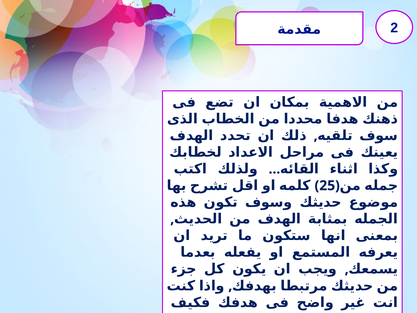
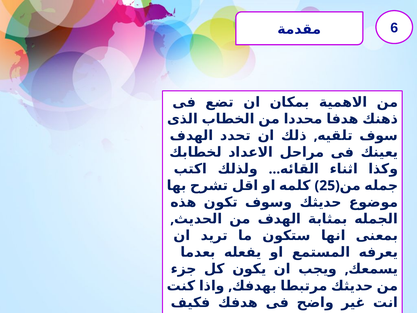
2: 2 -> 6
